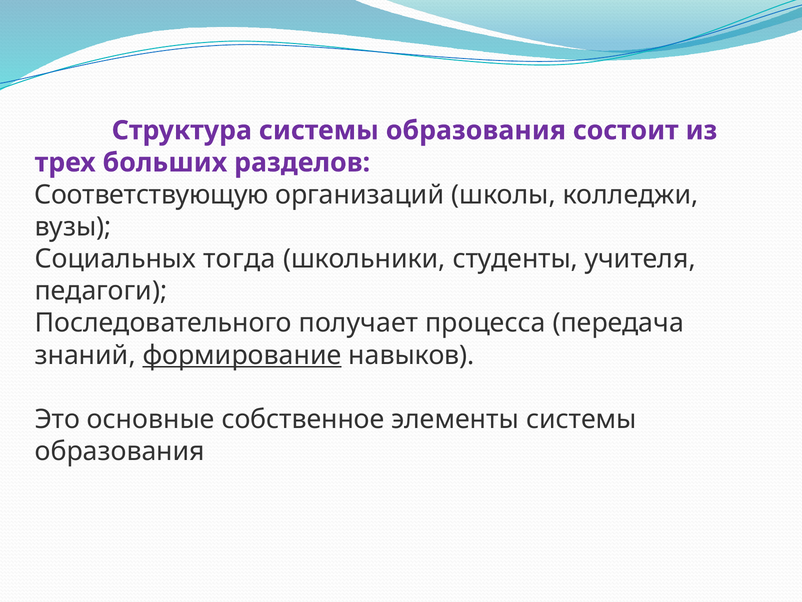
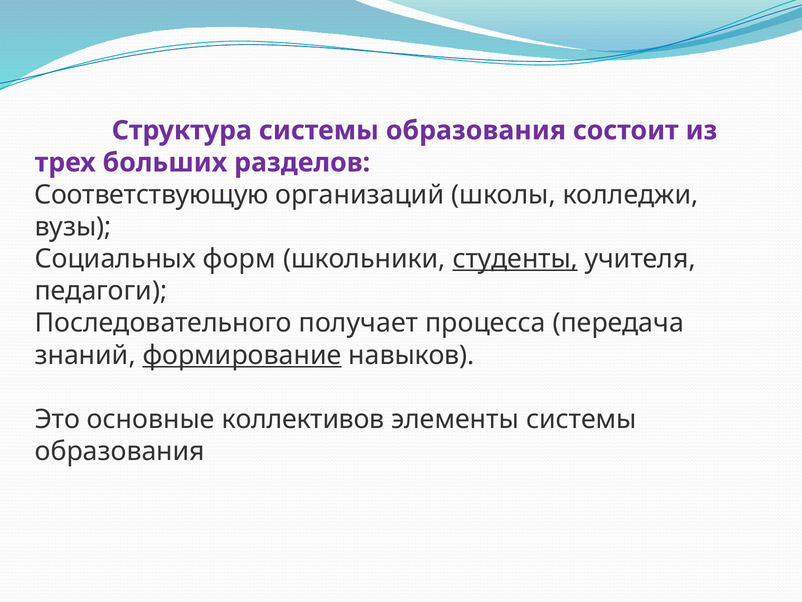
тогда: тогда -> форм
студенты underline: none -> present
собственное: собственное -> коллективов
